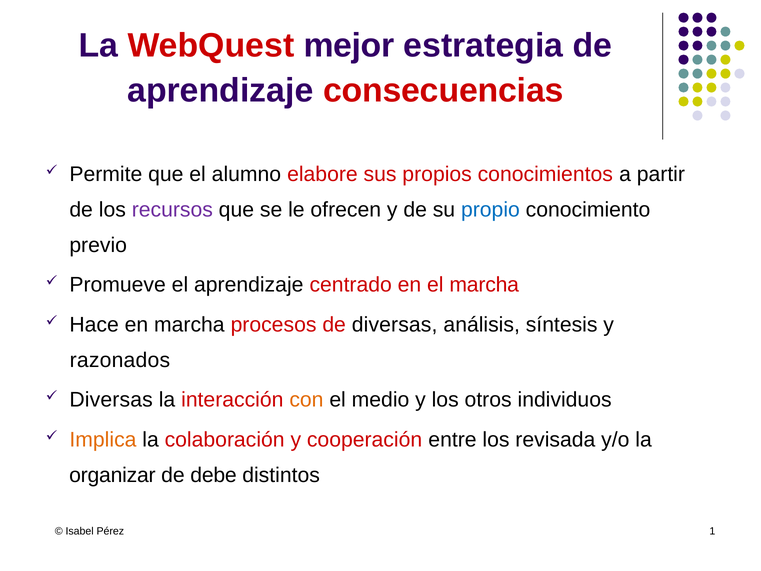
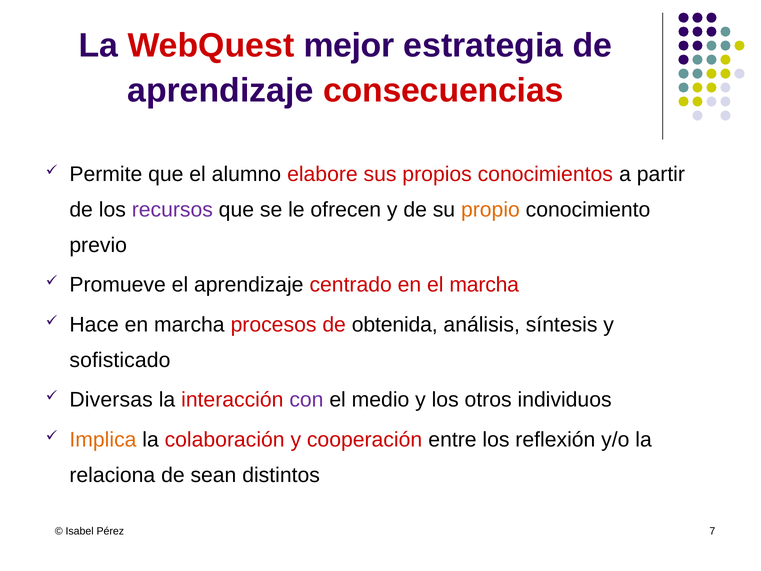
propio colour: blue -> orange
de diversas: diversas -> obtenida
razonados: razonados -> sofisticado
con colour: orange -> purple
revisada: revisada -> reflexión
organizar: organizar -> relaciona
debe: debe -> sean
1: 1 -> 7
